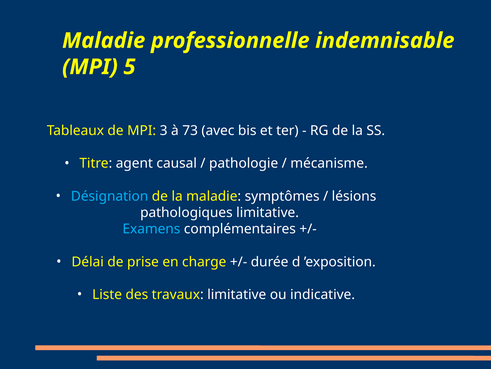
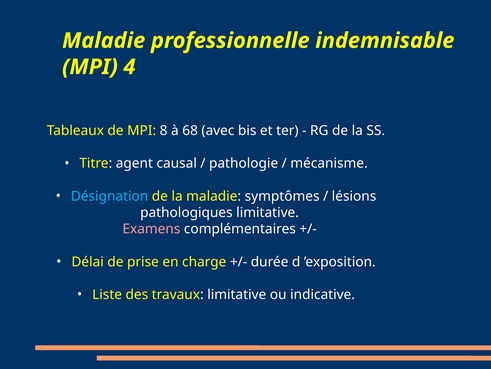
5: 5 -> 4
3: 3 -> 8
73: 73 -> 68
Examens colour: light blue -> pink
